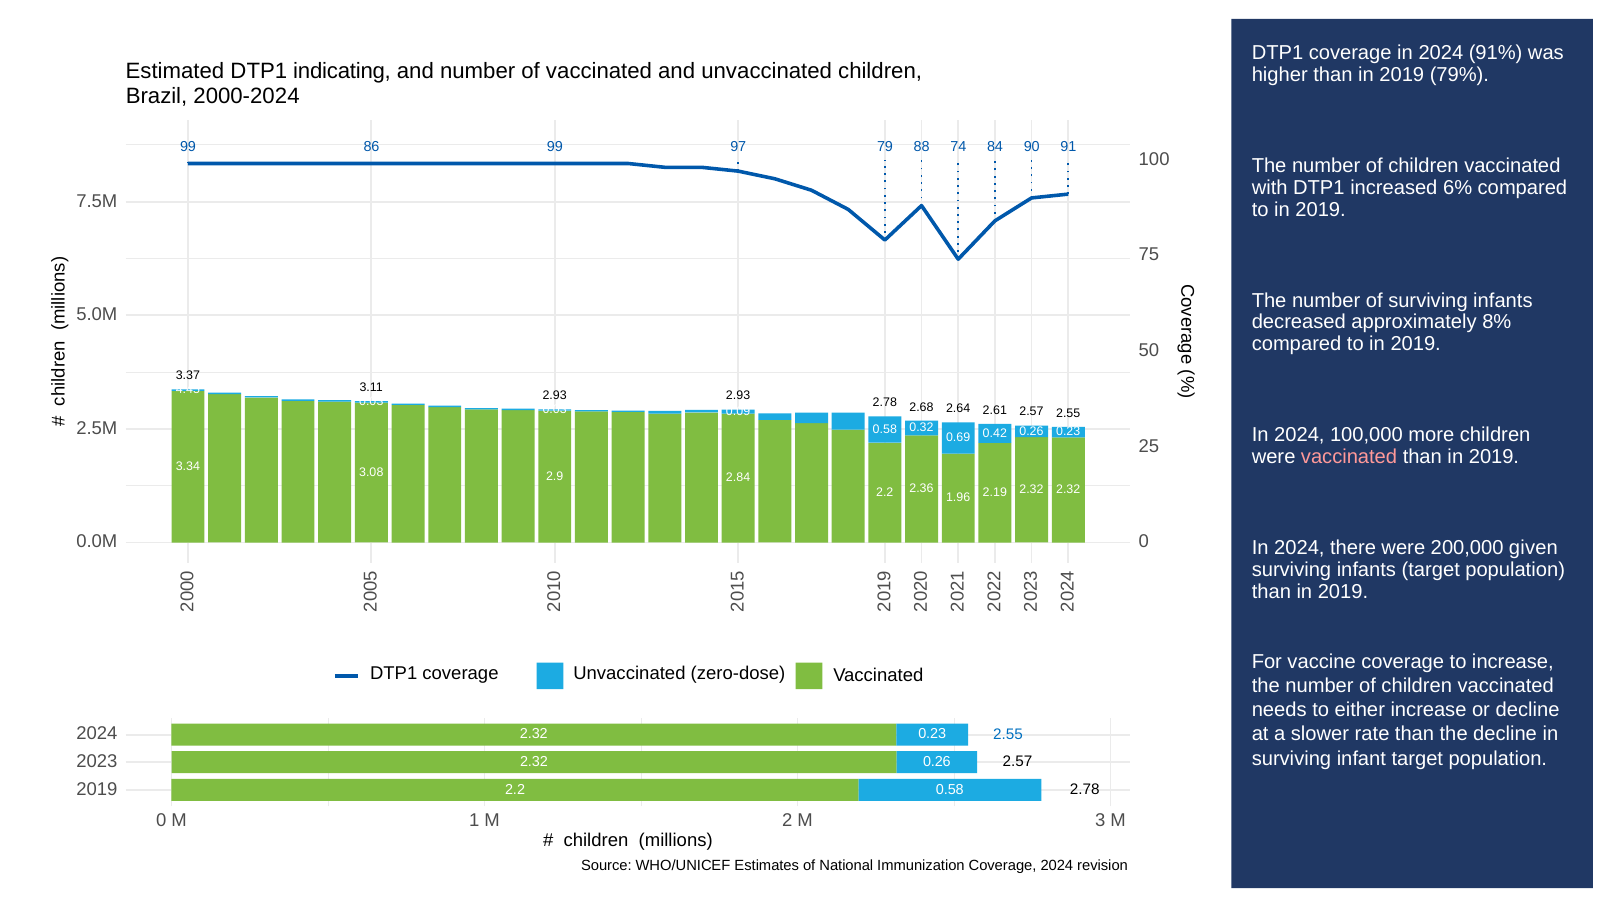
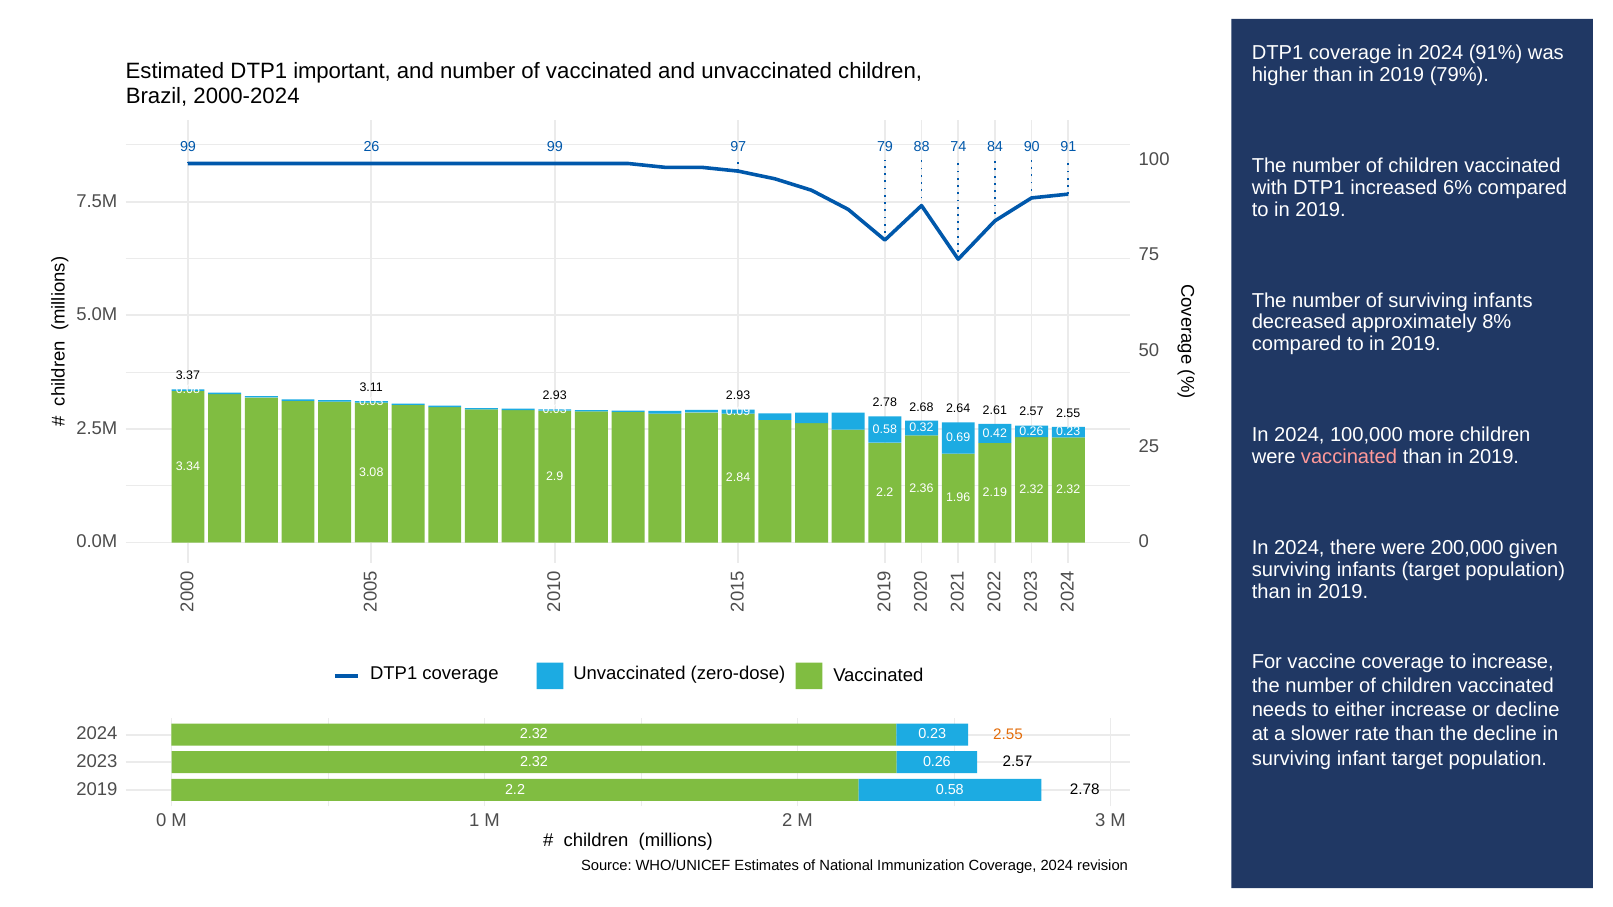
indicating: indicating -> important
86: 86 -> 26
4.45: 4.45 -> 0.08
2.55 at (1008, 734) colour: blue -> orange
